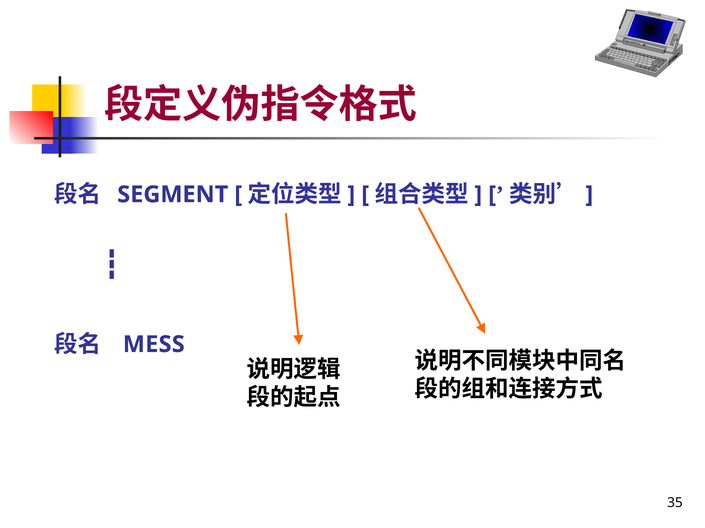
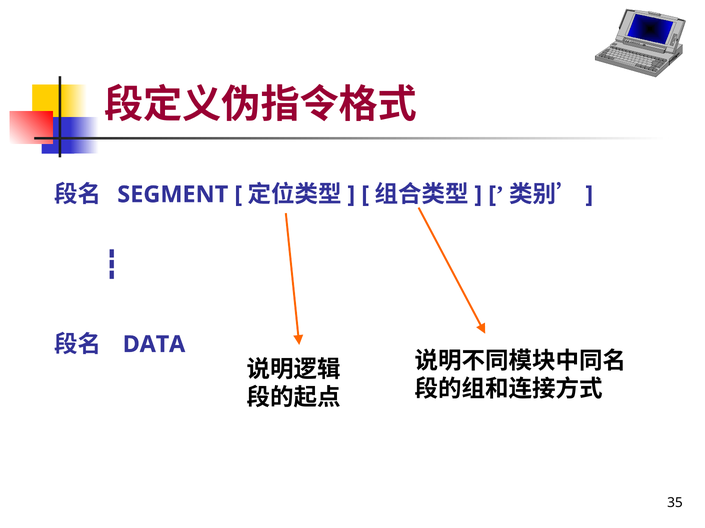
MESS: MESS -> DATA
